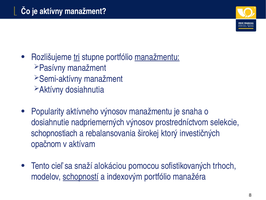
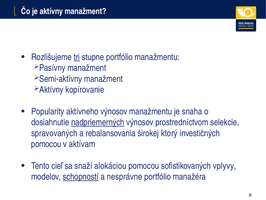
manažmentu at (157, 57) underline: present -> none
dosiahnutia: dosiahnutia -> kopírovanie
nadpriemerných underline: none -> present
schopnostiach: schopnostiach -> spravovaných
opačnom at (46, 144): opačnom -> pomocou
trhoch: trhoch -> vplyvy
indexovým: indexovým -> nesprávne
